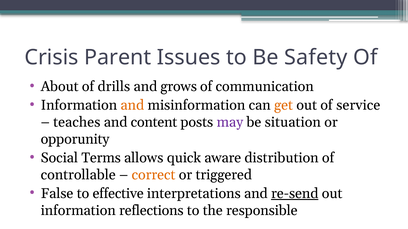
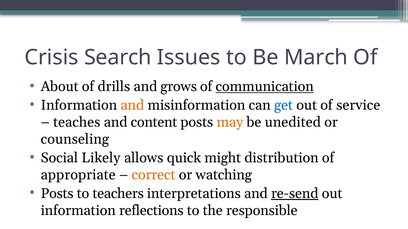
Parent: Parent -> Search
Safety: Safety -> March
communication underline: none -> present
get colour: orange -> blue
may colour: purple -> orange
situation: situation -> unedited
opporunity: opporunity -> counseling
Terms: Terms -> Likely
aware: aware -> might
controllable: controllable -> appropriate
triggered: triggered -> watching
False at (57, 194): False -> Posts
effective: effective -> teachers
